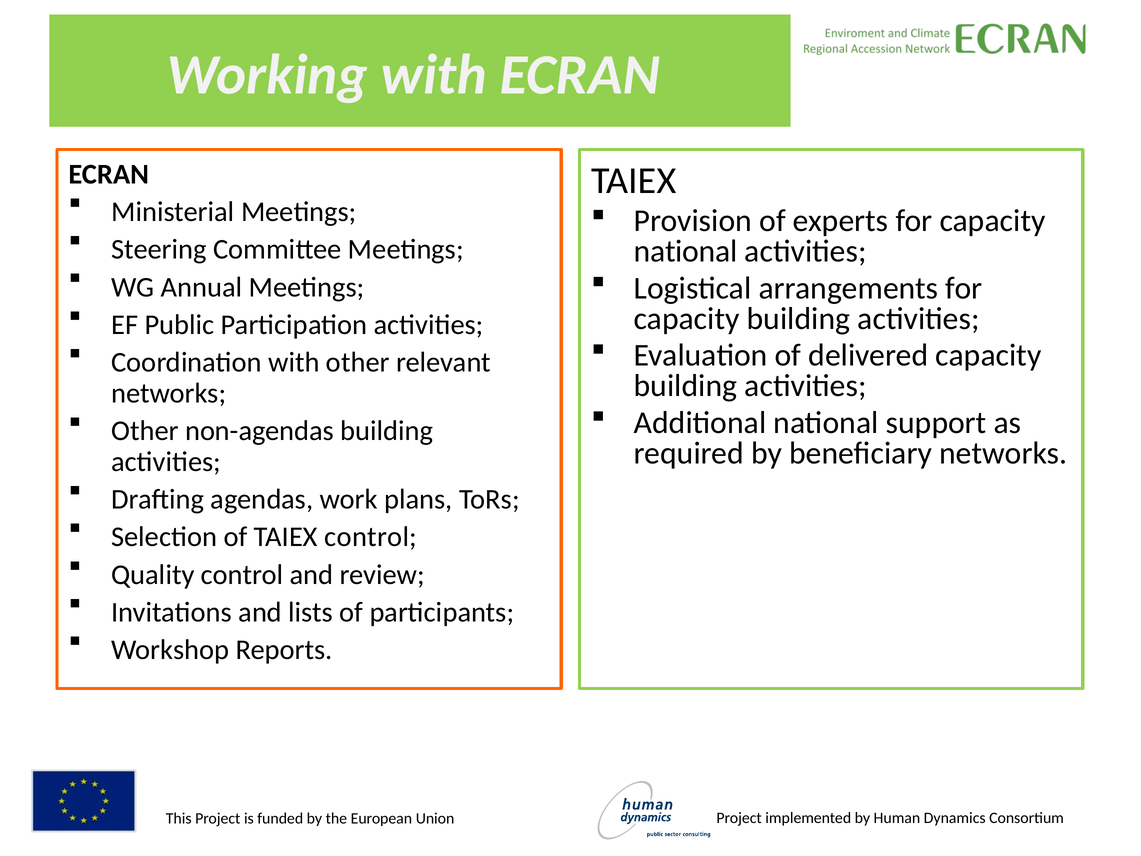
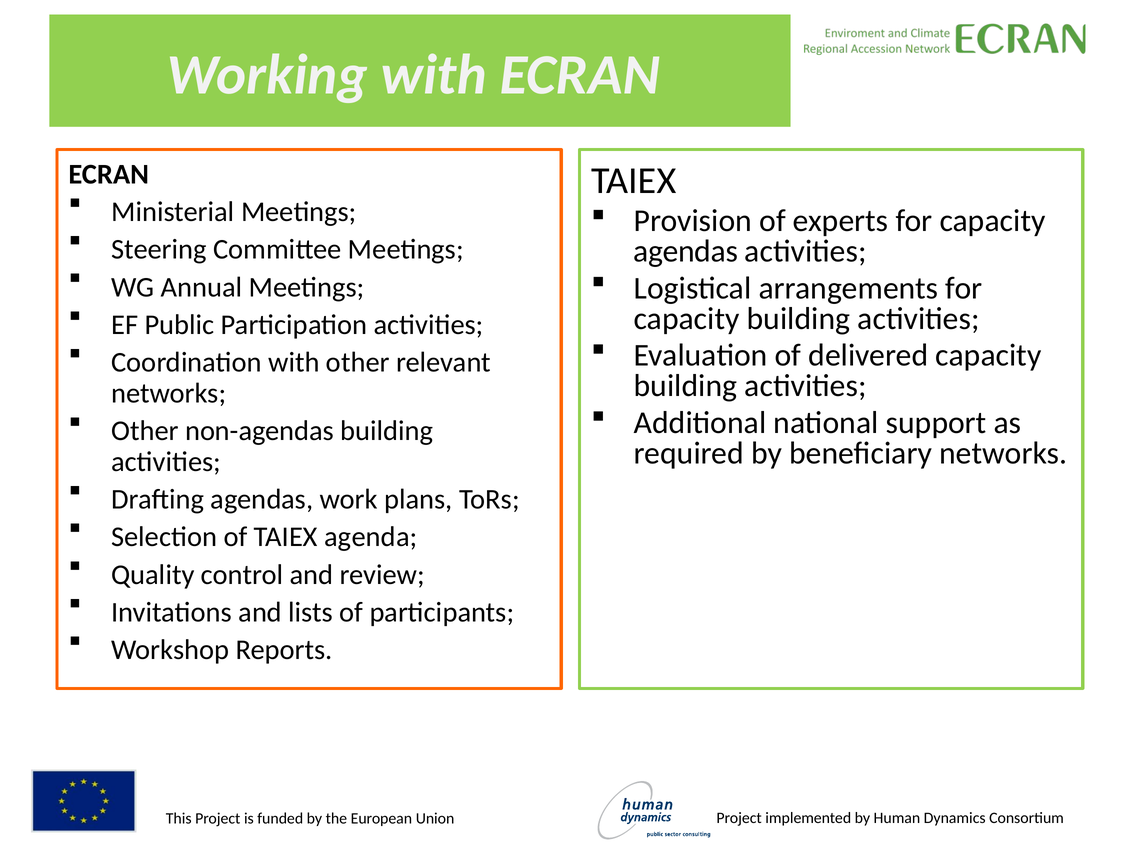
national at (686, 251): national -> agendas
TAIEX control: control -> agenda
